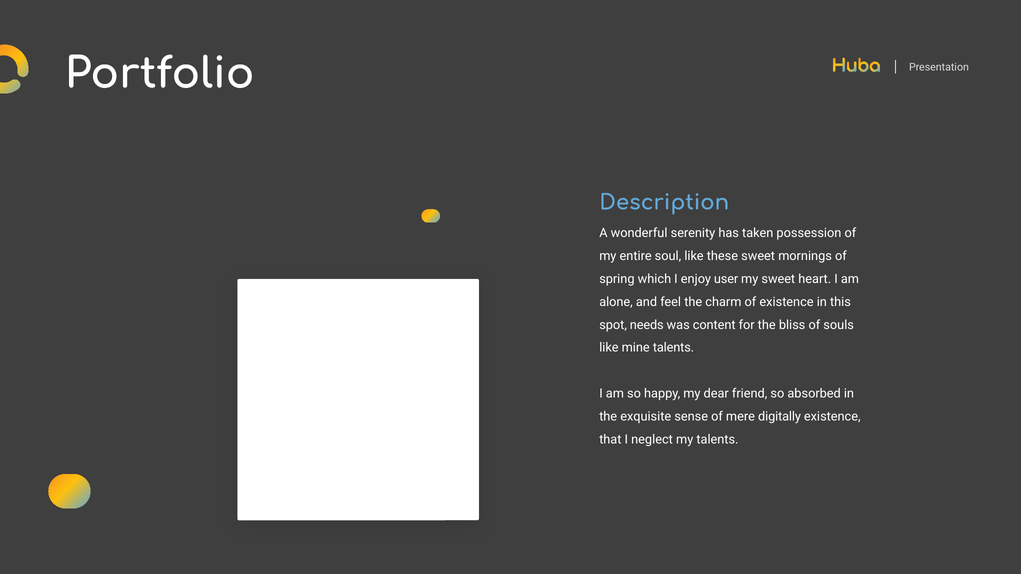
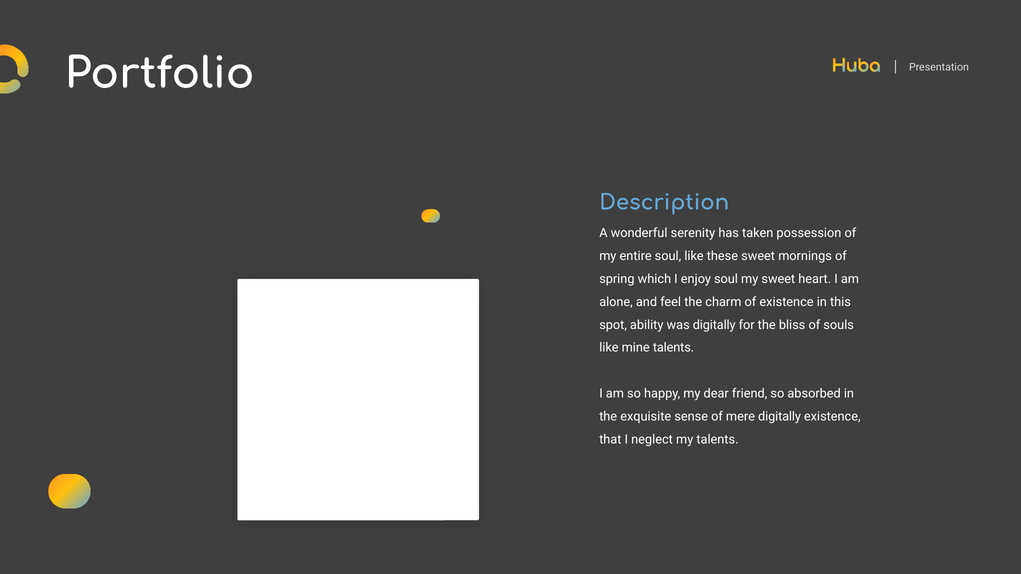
enjoy user: user -> soul
needs: needs -> ability
was content: content -> digitally
